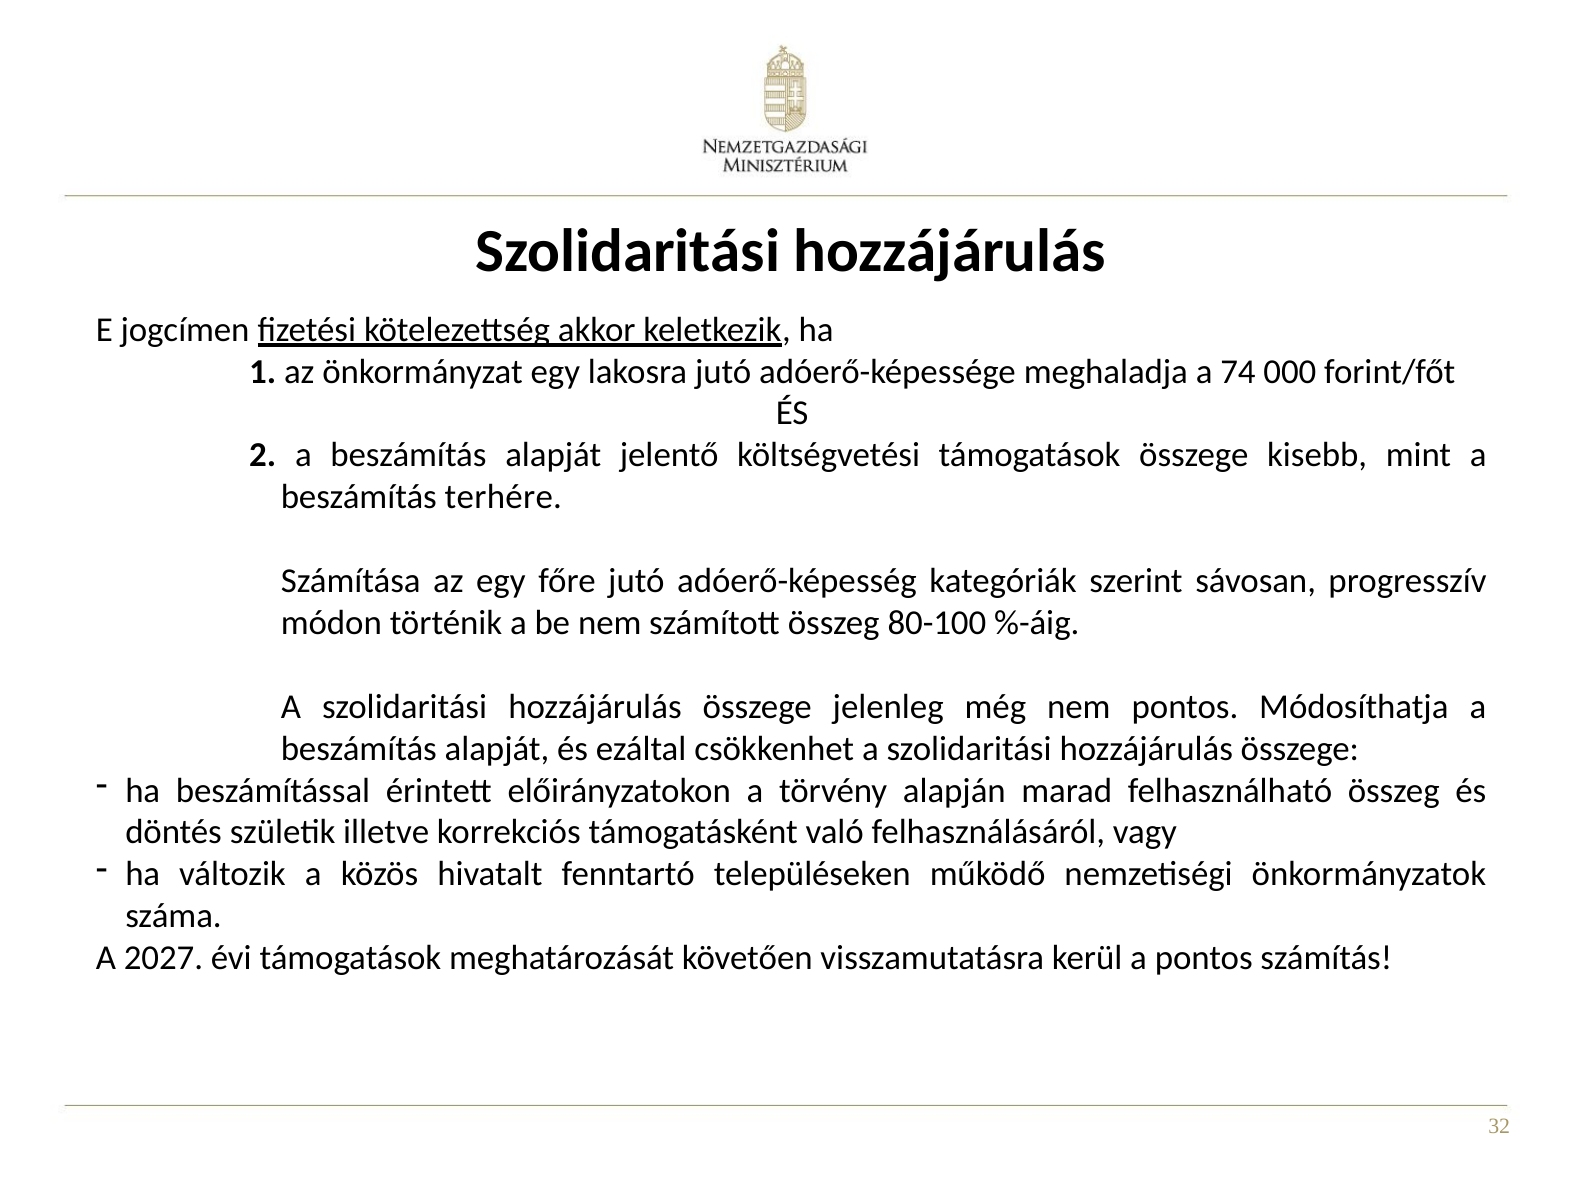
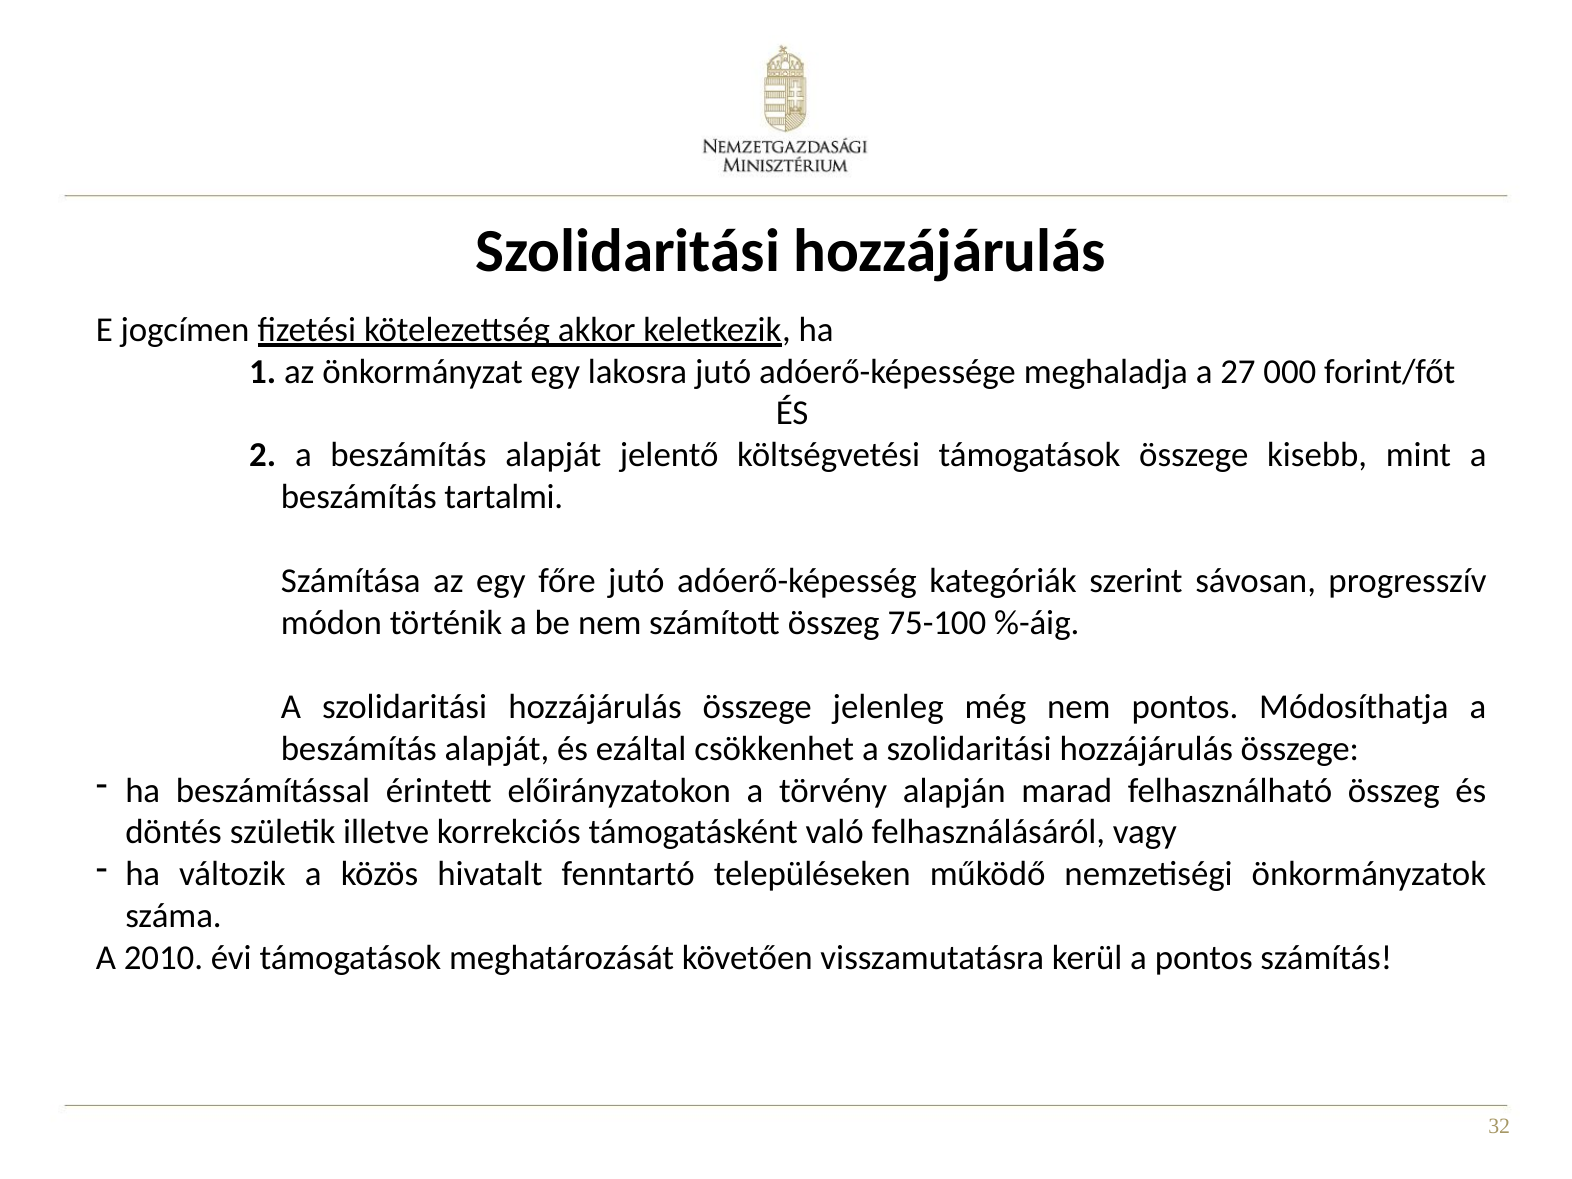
74: 74 -> 27
terhére: terhére -> tartalmi
80-100: 80-100 -> 75-100
2027: 2027 -> 2010
